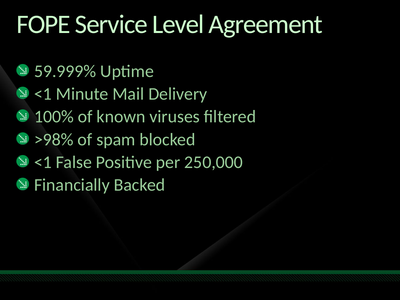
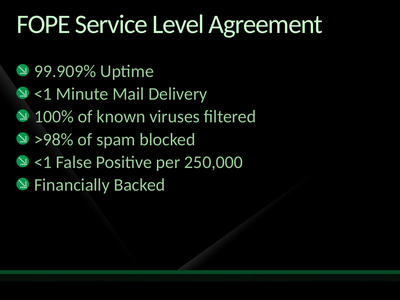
59.999%: 59.999% -> 99.909%
